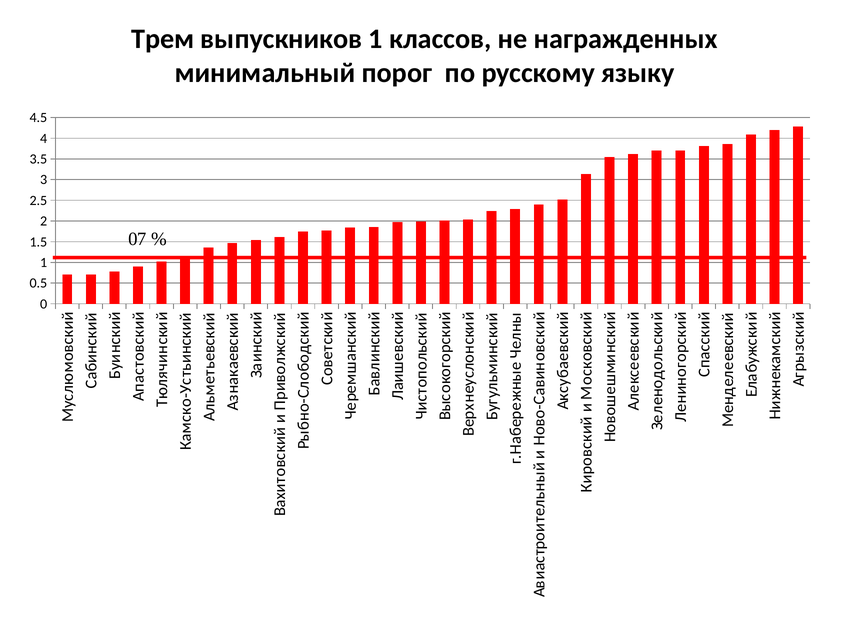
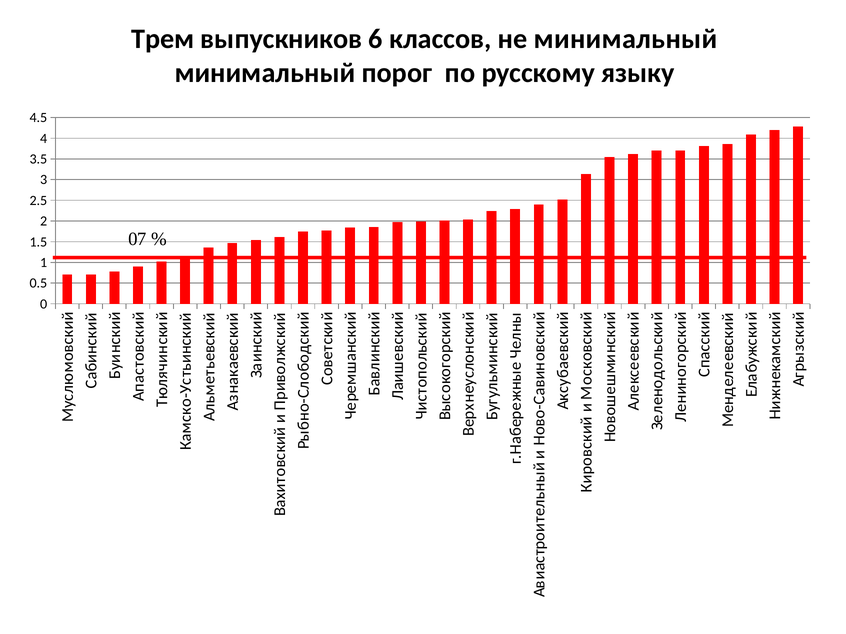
выпускников 1: 1 -> 6
не награжденных: награжденных -> минимальный
